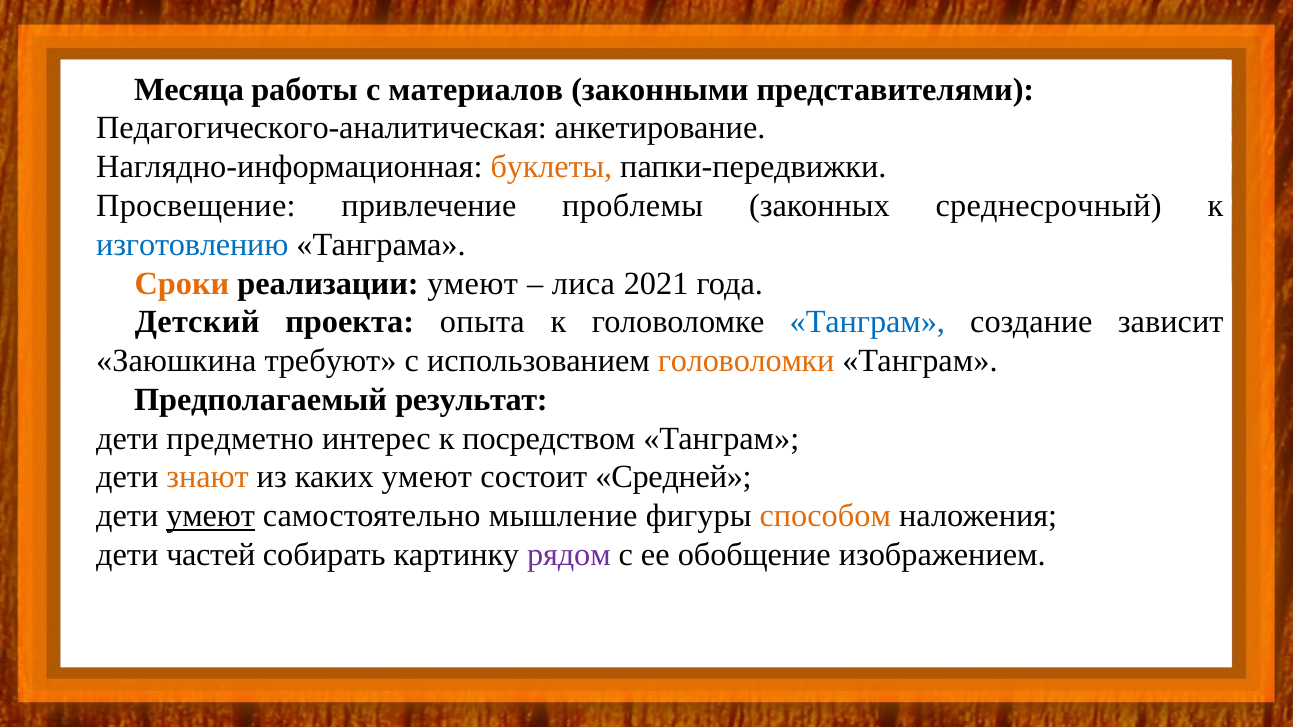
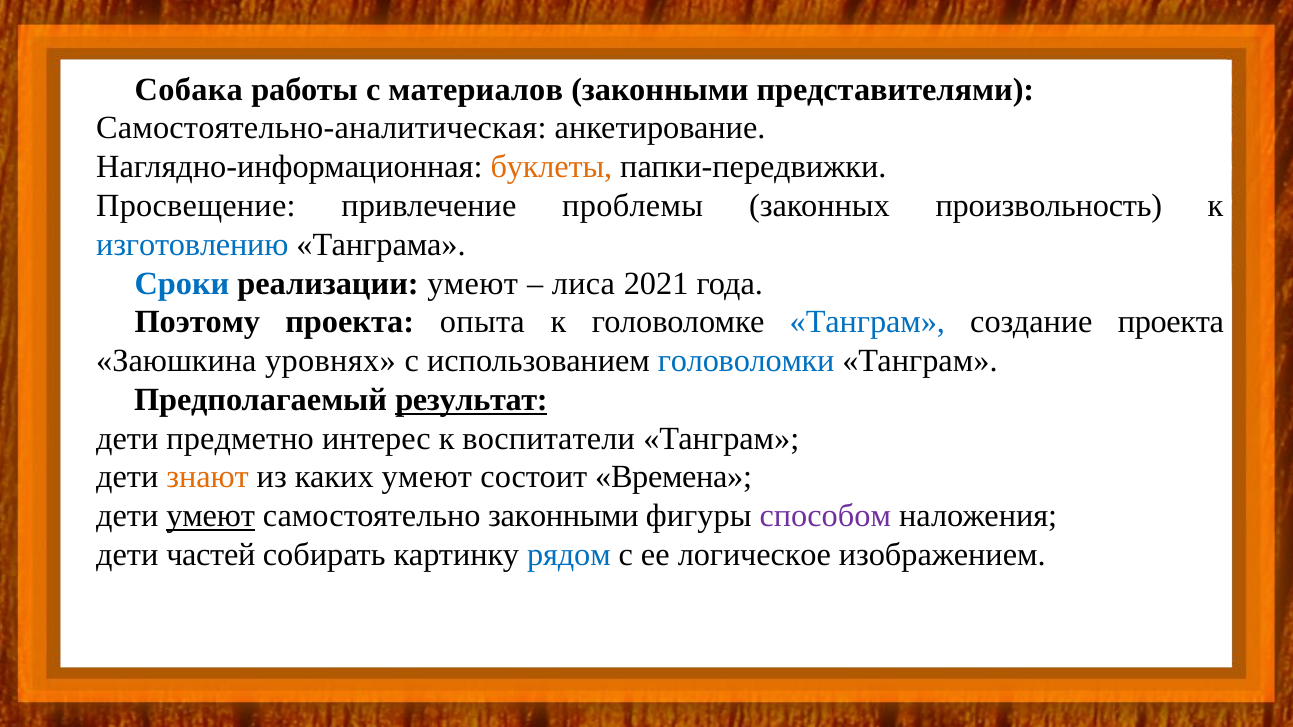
Месяца: Месяца -> Собака
Педагогического-аналитическая: Педагогического-аналитическая -> Самостоятельно-аналитическая
среднесрочный: среднесрочный -> произвольность
Сроки colour: orange -> blue
Детский: Детский -> Поэтому
создание зависит: зависит -> проекта
требуют: требуют -> уровнях
головоломки colour: orange -> blue
результат underline: none -> present
посредством: посредством -> воспитатели
Средней: Средней -> Времена
самостоятельно мышление: мышление -> законными
способом colour: orange -> purple
рядом colour: purple -> blue
обобщение: обобщение -> логическое
